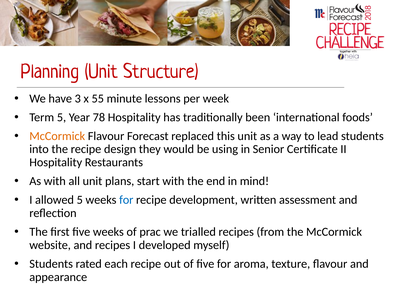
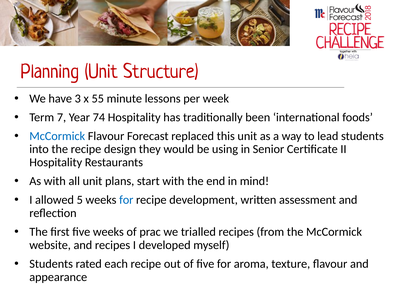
Term 5: 5 -> 7
78: 78 -> 74
McCormick at (57, 136) colour: orange -> blue
